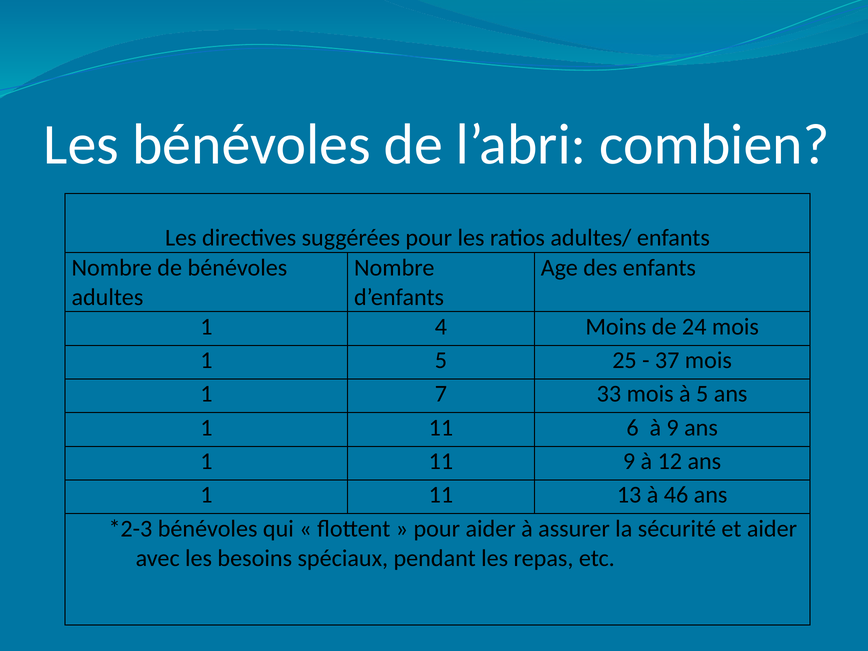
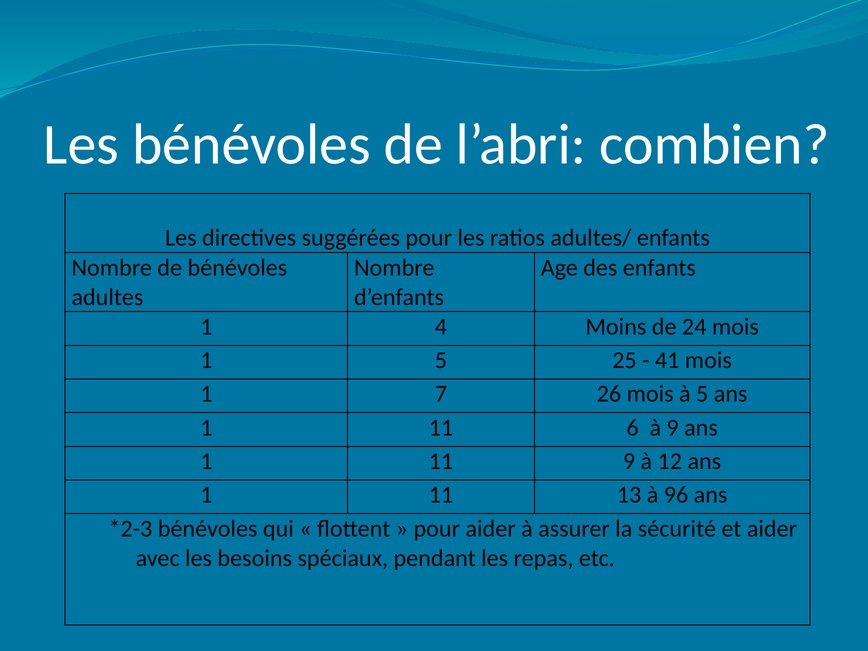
37: 37 -> 41
33: 33 -> 26
46: 46 -> 96
